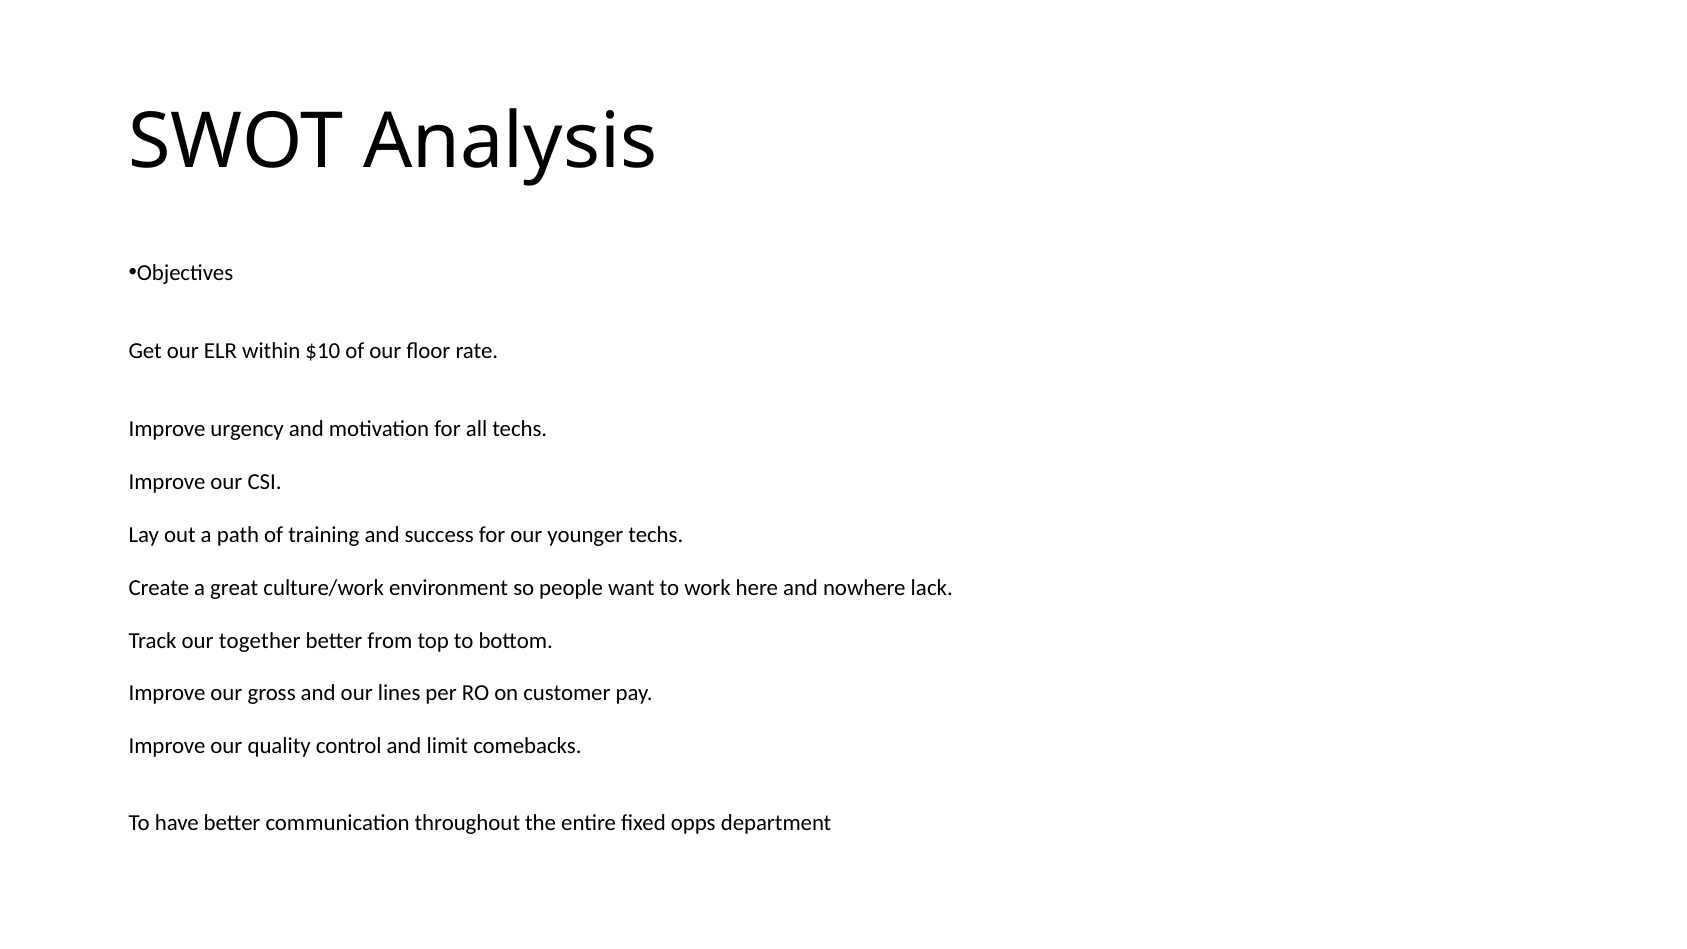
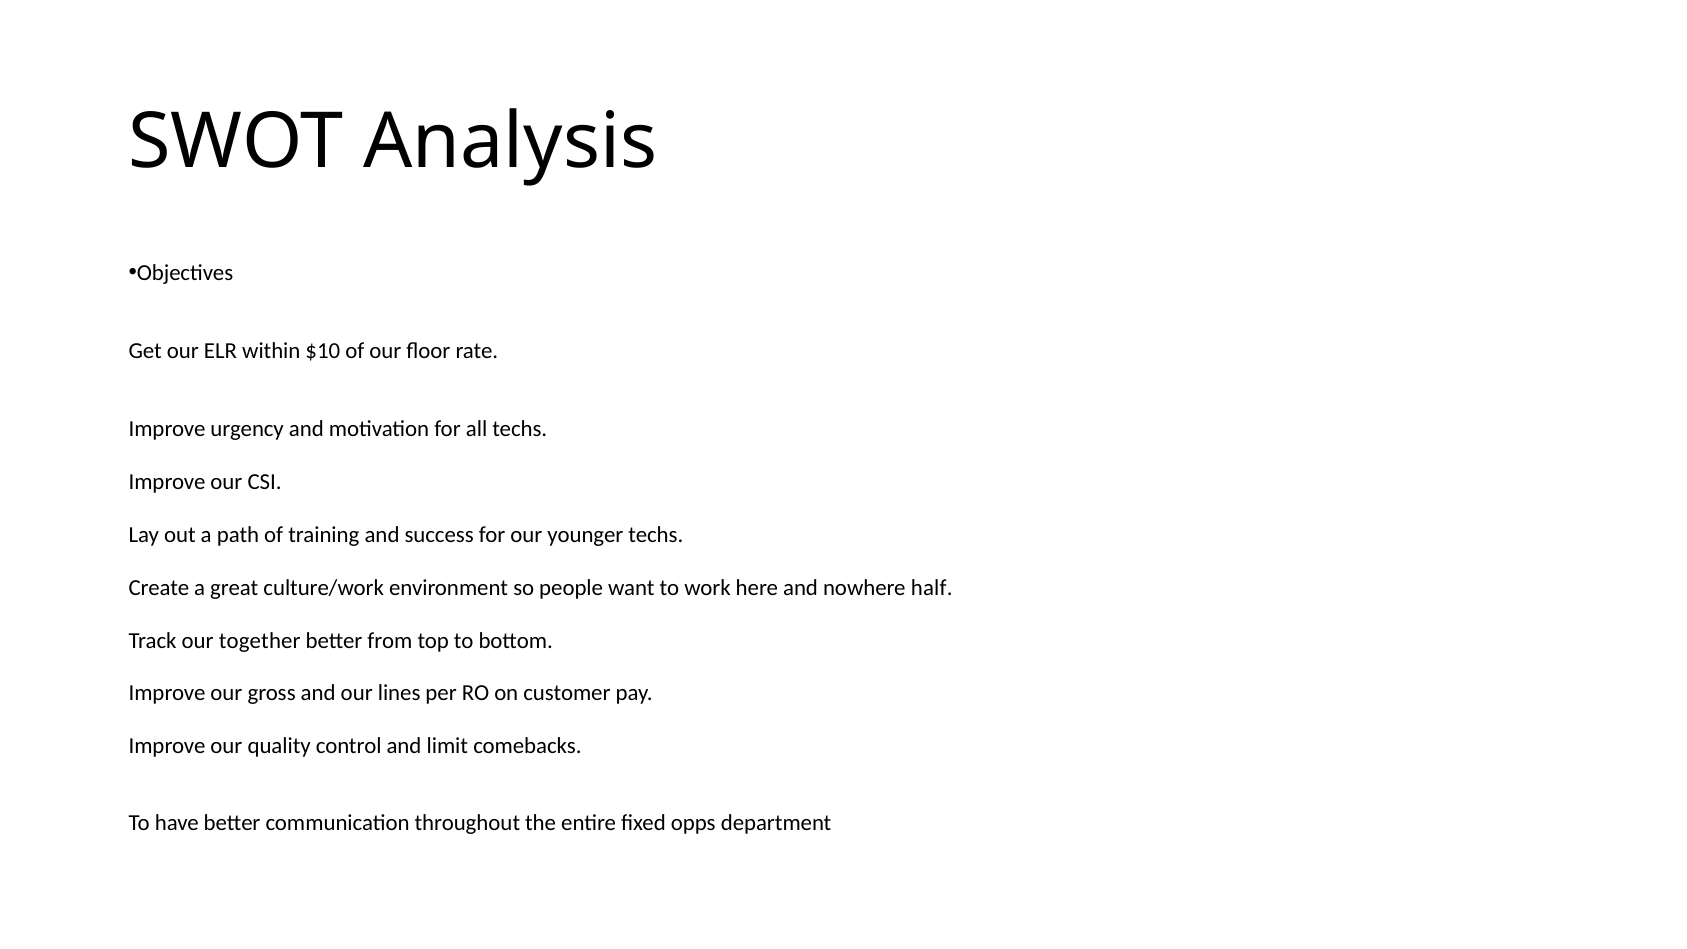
lack: lack -> half
